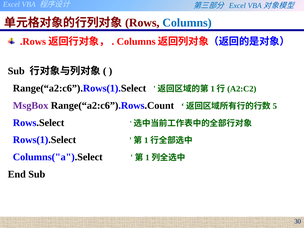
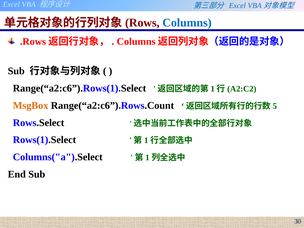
MsgBox colour: purple -> orange
